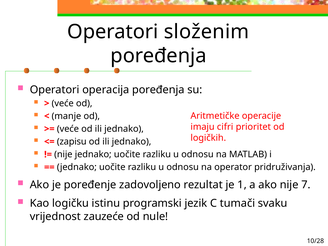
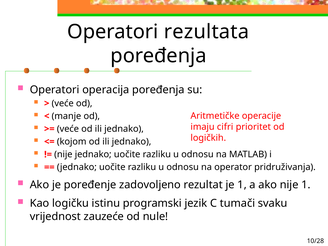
složenim: složenim -> rezultata
zapisu: zapisu -> kojom
nije 7: 7 -> 1
